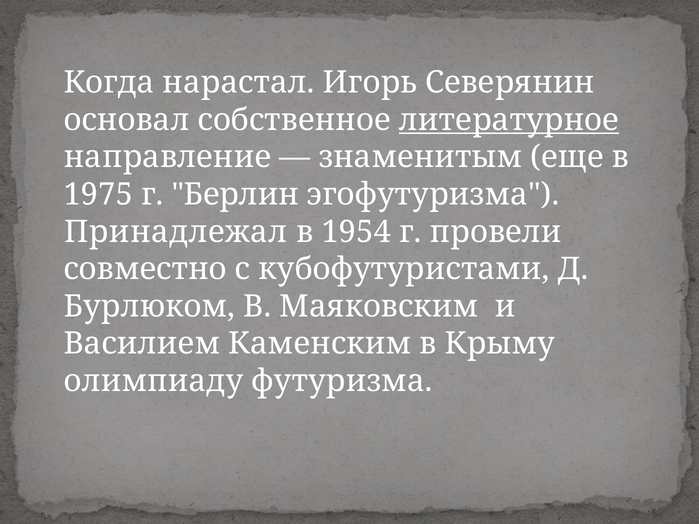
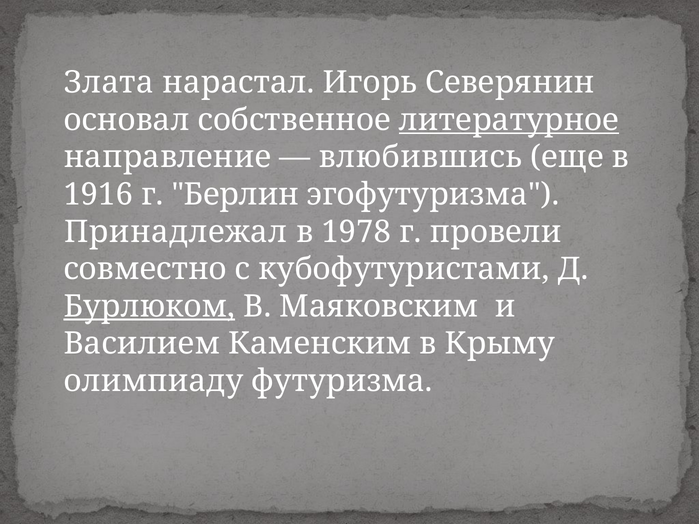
Когда: Когда -> Злата
знаменитым: знаменитым -> влюбившись
1975: 1975 -> 1916
1954: 1954 -> 1978
Бурлюком underline: none -> present
